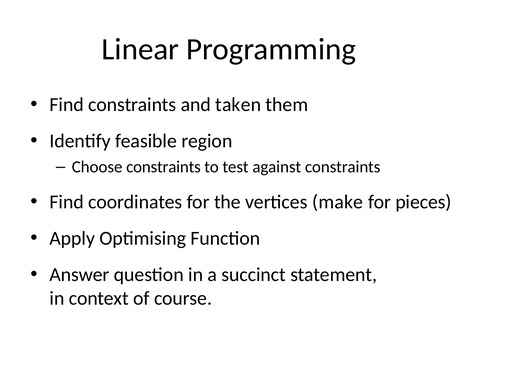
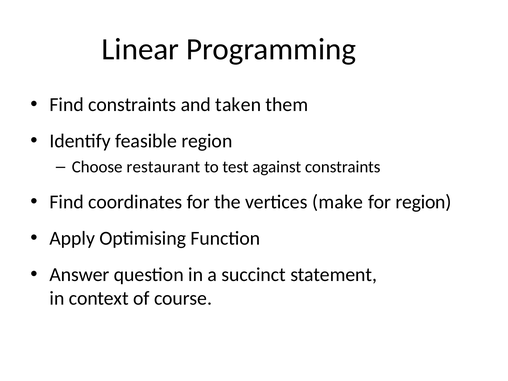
Choose constraints: constraints -> restaurant
for pieces: pieces -> region
